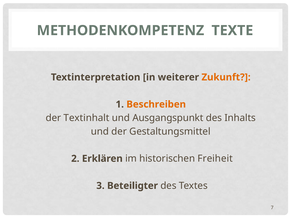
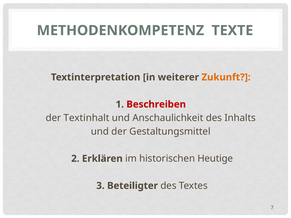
Beschreiben colour: orange -> red
Ausgangspunkt: Ausgangspunkt -> Anschaulichkeit
Freiheit: Freiheit -> Heutige
